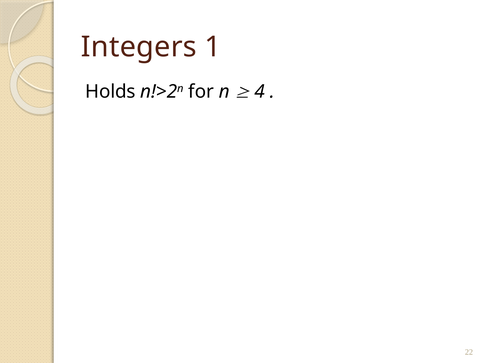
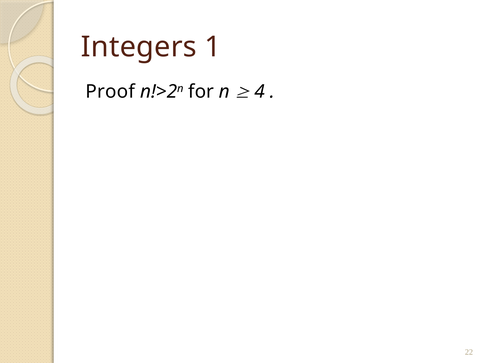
Holds: Holds -> Proof
